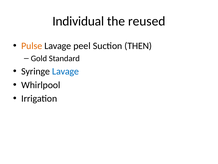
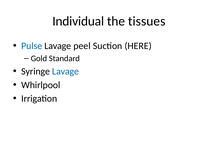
reused: reused -> tissues
Pulse colour: orange -> blue
THEN: THEN -> HERE
